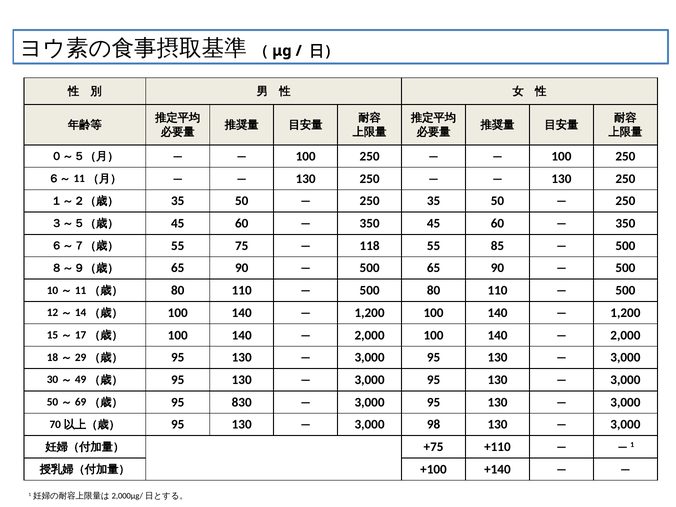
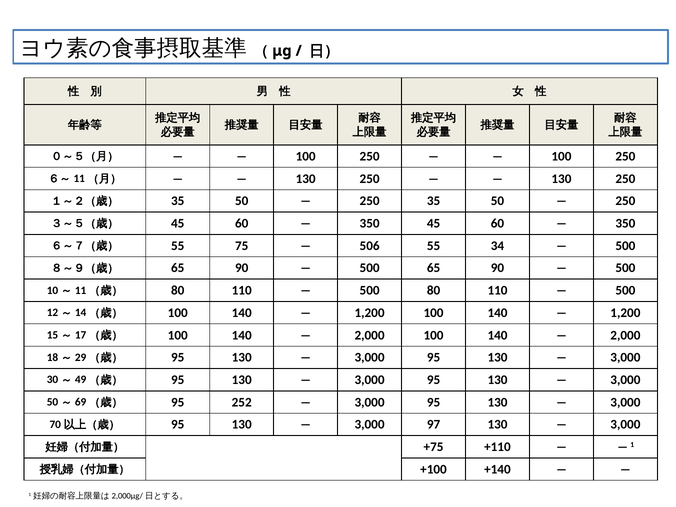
118: 118 -> 506
85: 85 -> 34
830: 830 -> 252
98: 98 -> 97
